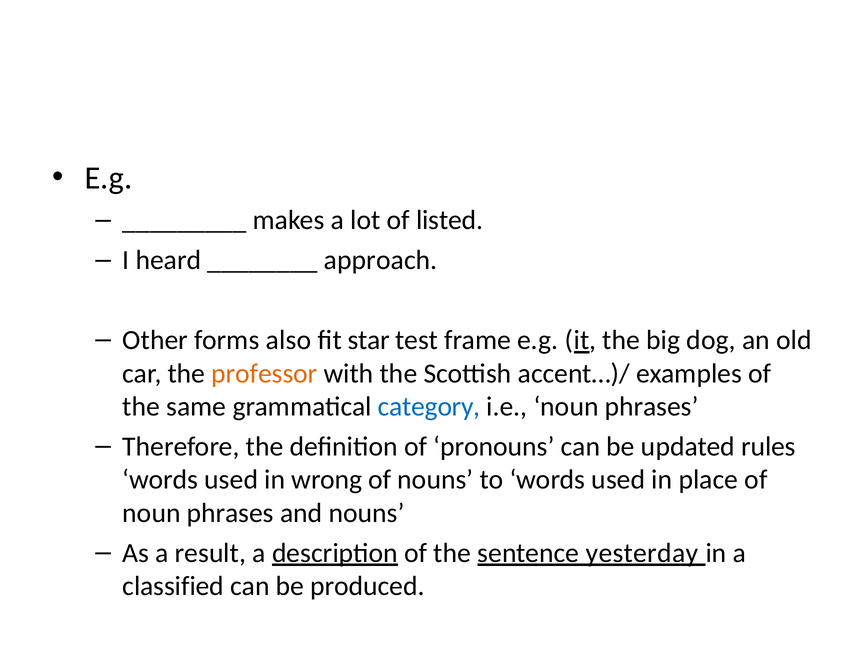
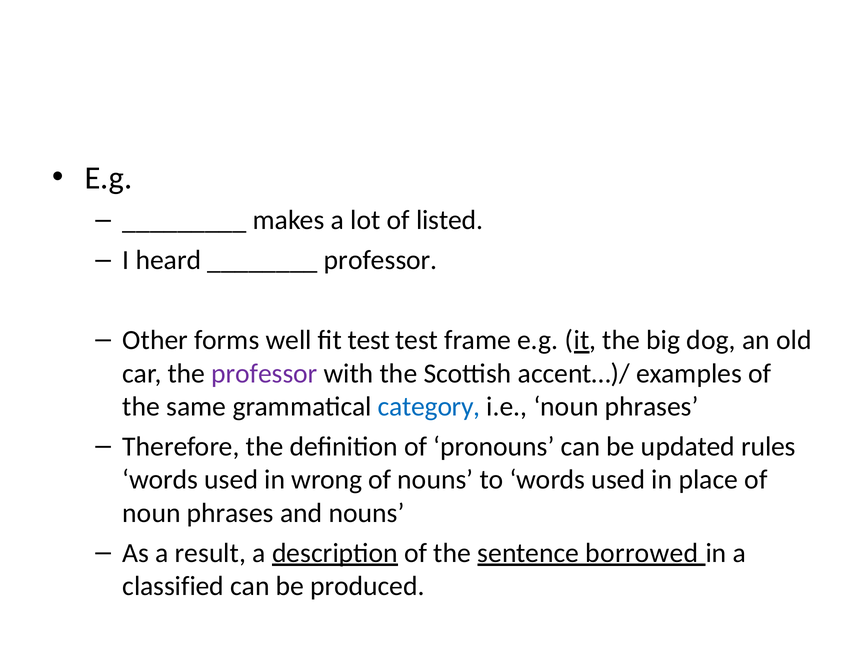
approach at (381, 260): approach -> professor
also: also -> well
fit star: star -> test
professor at (264, 374) colour: orange -> purple
yesterday: yesterday -> borrowed
